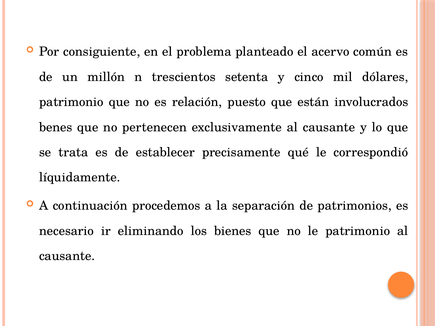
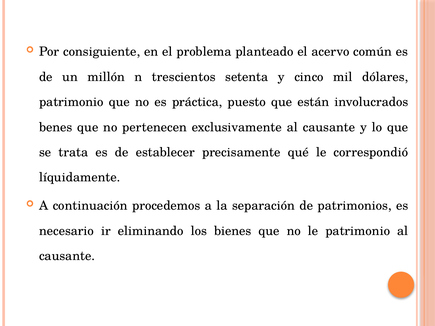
relación: relación -> práctica
